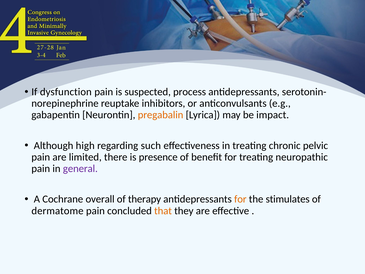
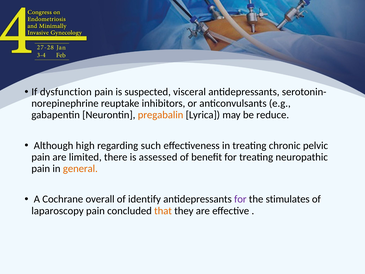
process: process -> visceral
impact: impact -> reduce
presence: presence -> assessed
general colour: purple -> orange
therapy: therapy -> identify
for at (240, 199) colour: orange -> purple
dermatome: dermatome -> laparoscopy
